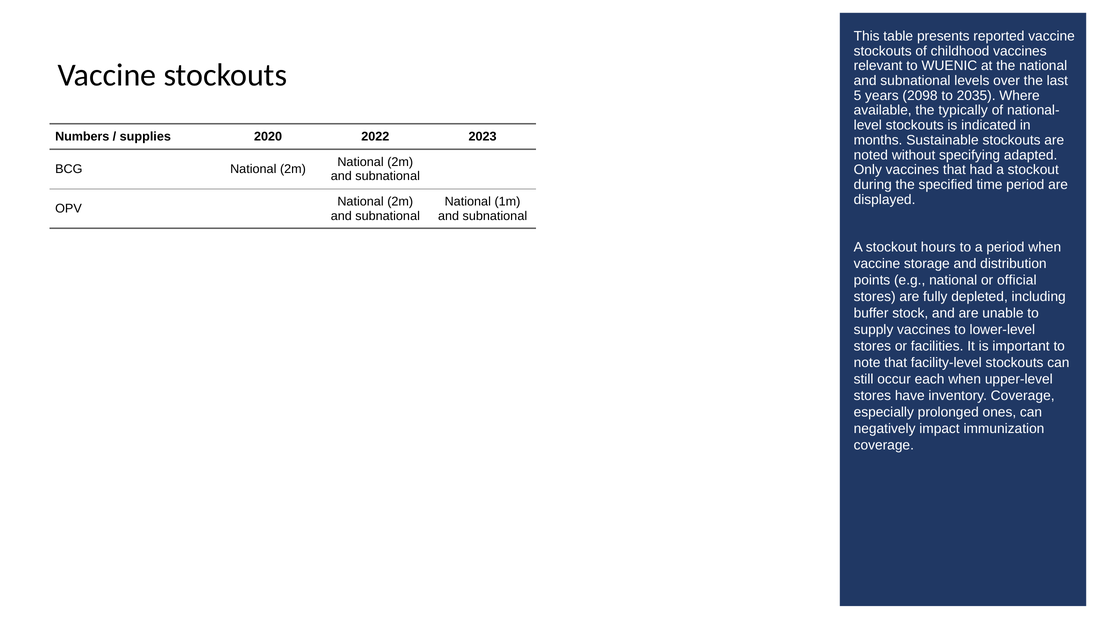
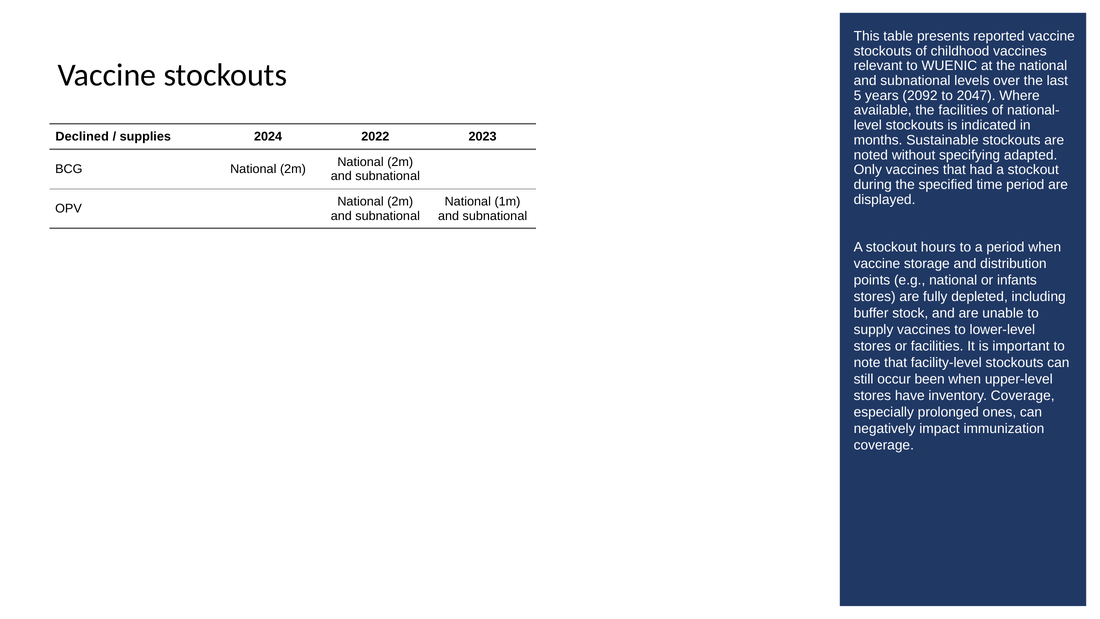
2098: 2098 -> 2092
2035: 2035 -> 2047
the typically: typically -> facilities
Numbers: Numbers -> Declined
2020: 2020 -> 2024
official: official -> infants
each: each -> been
